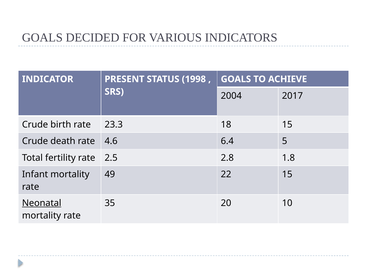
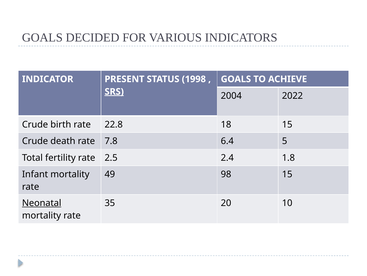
SRS underline: none -> present
2017: 2017 -> 2022
23.3: 23.3 -> 22.8
4.6: 4.6 -> 7.8
2.8: 2.8 -> 2.4
22: 22 -> 98
